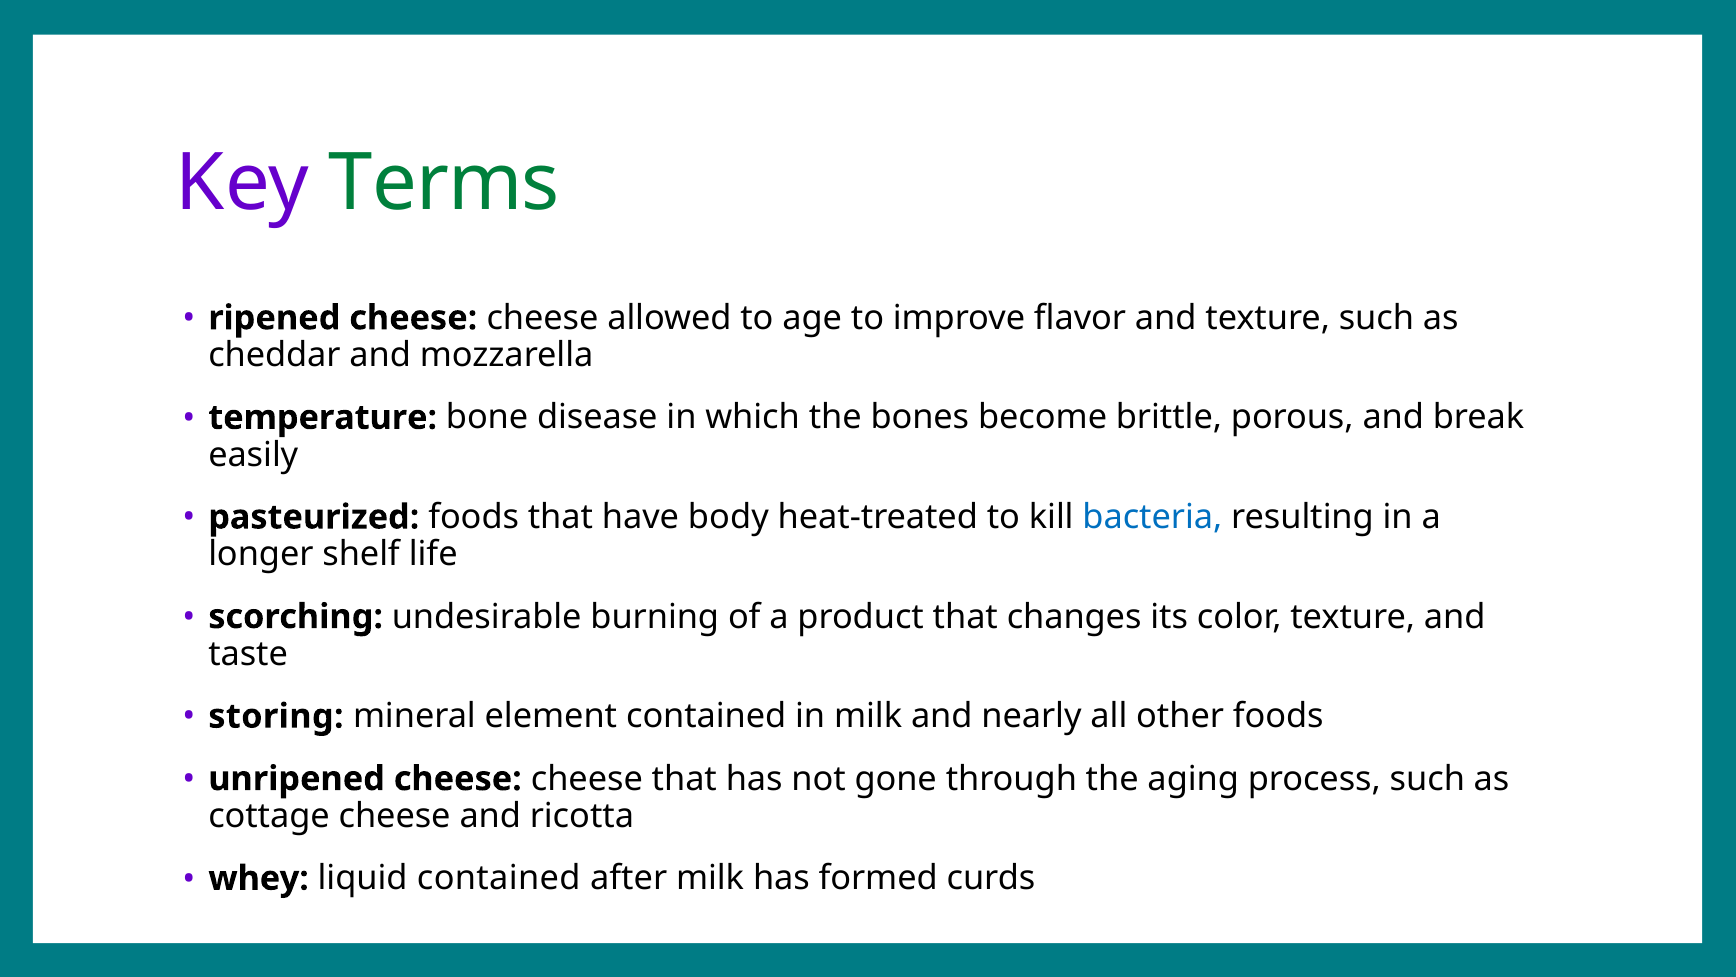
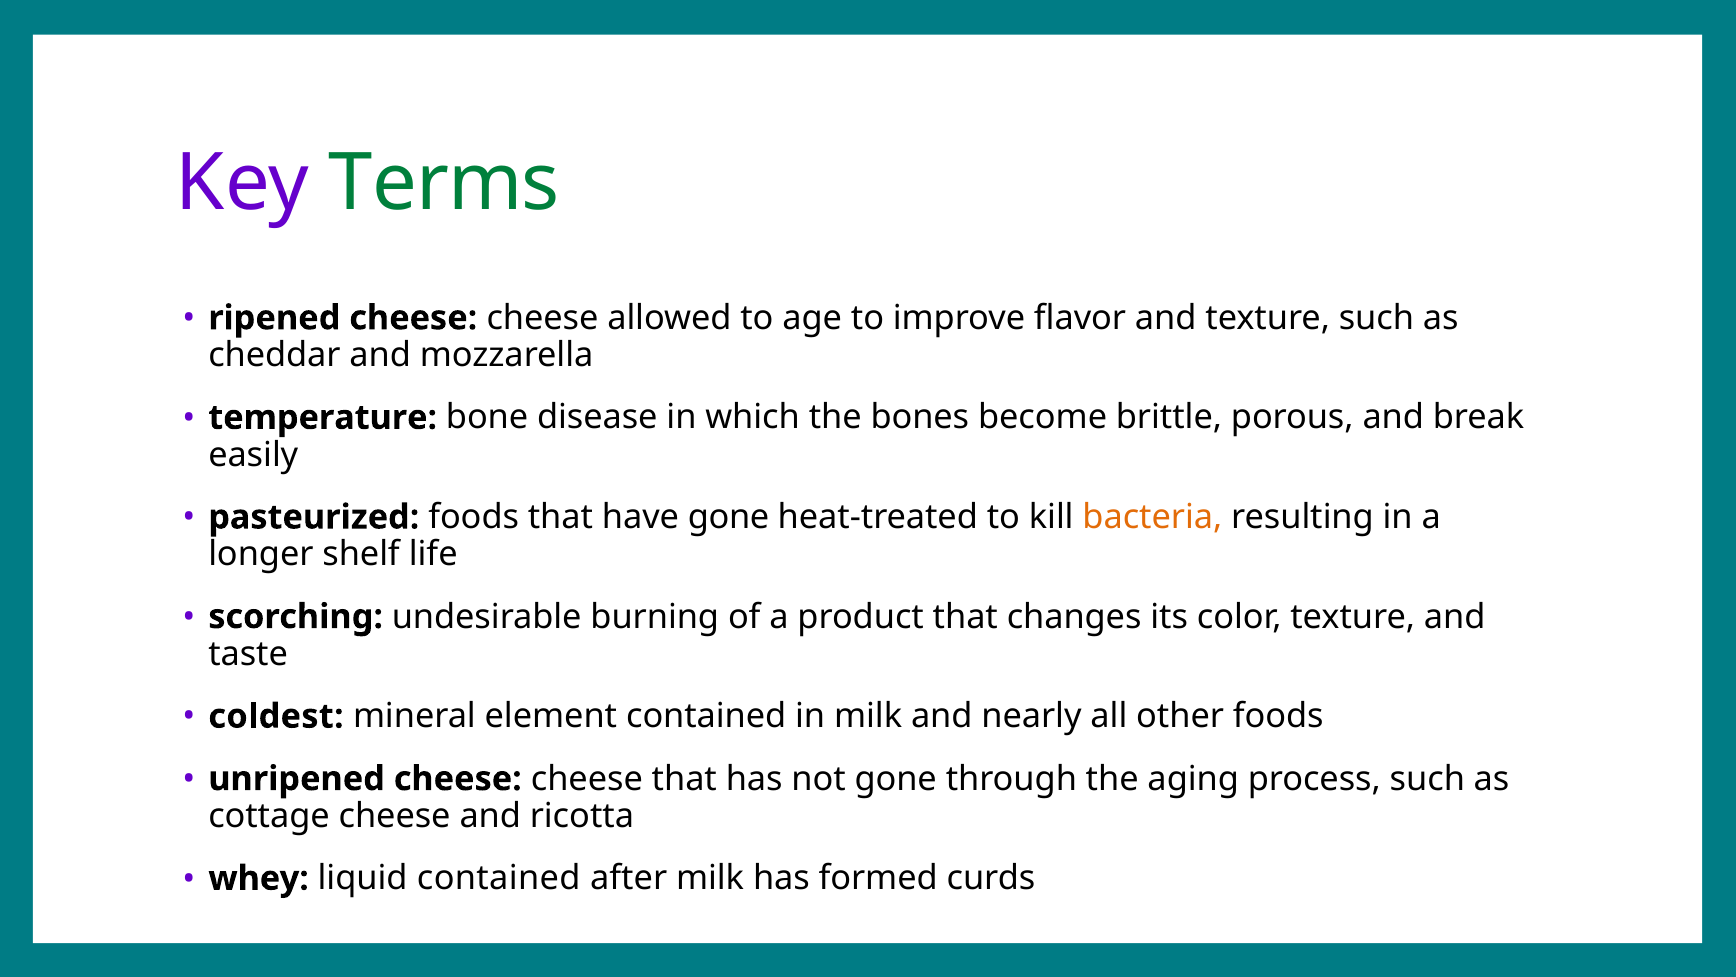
have body: body -> gone
bacteria colour: blue -> orange
storing: storing -> coldest
